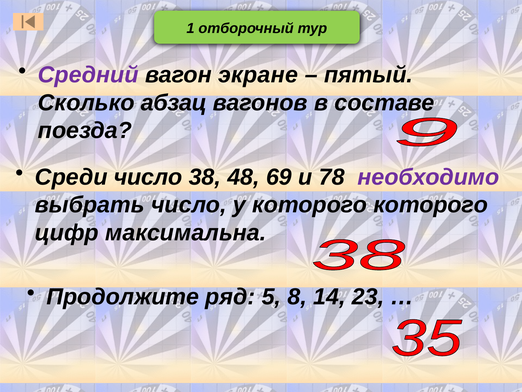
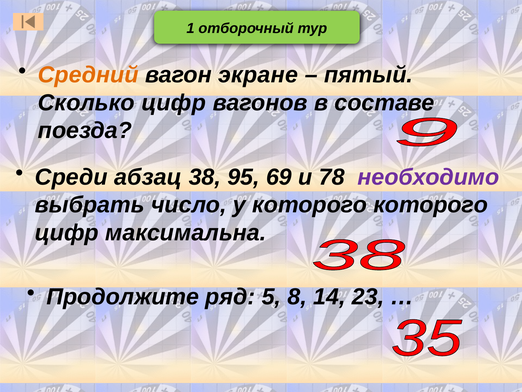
Средний colour: purple -> orange
Сколько абзац: абзац -> цифр
Среди число: число -> абзац
48: 48 -> 95
